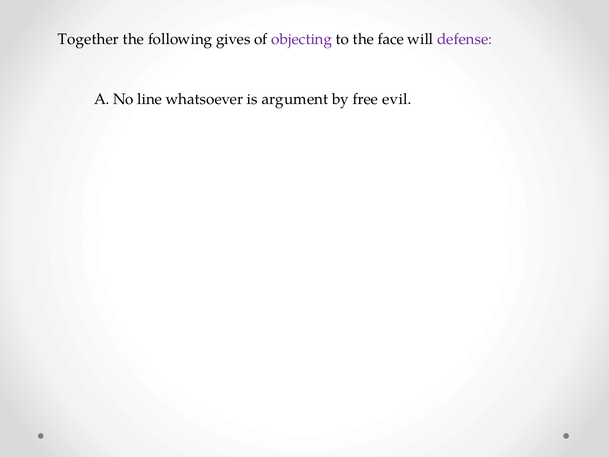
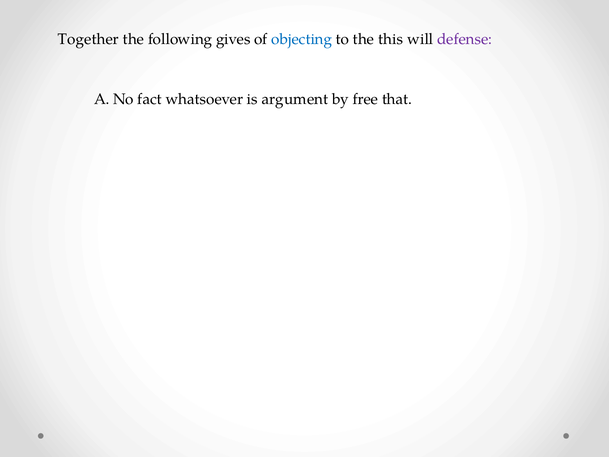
objecting colour: purple -> blue
face: face -> this
line: line -> fact
evil: evil -> that
